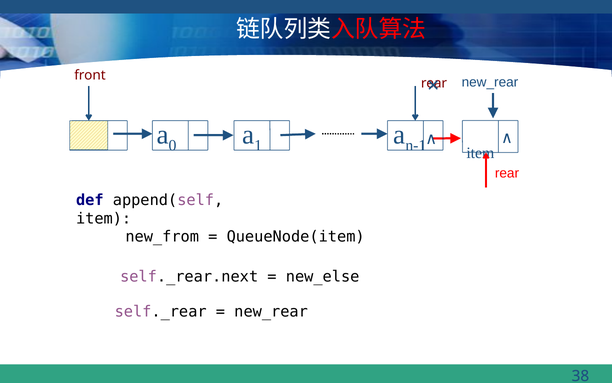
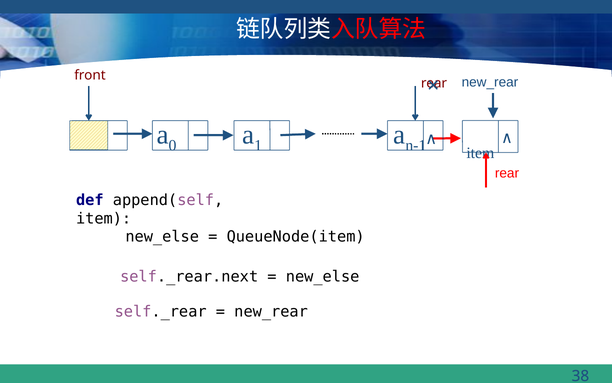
new_from at (162, 237): new_from -> new_else
